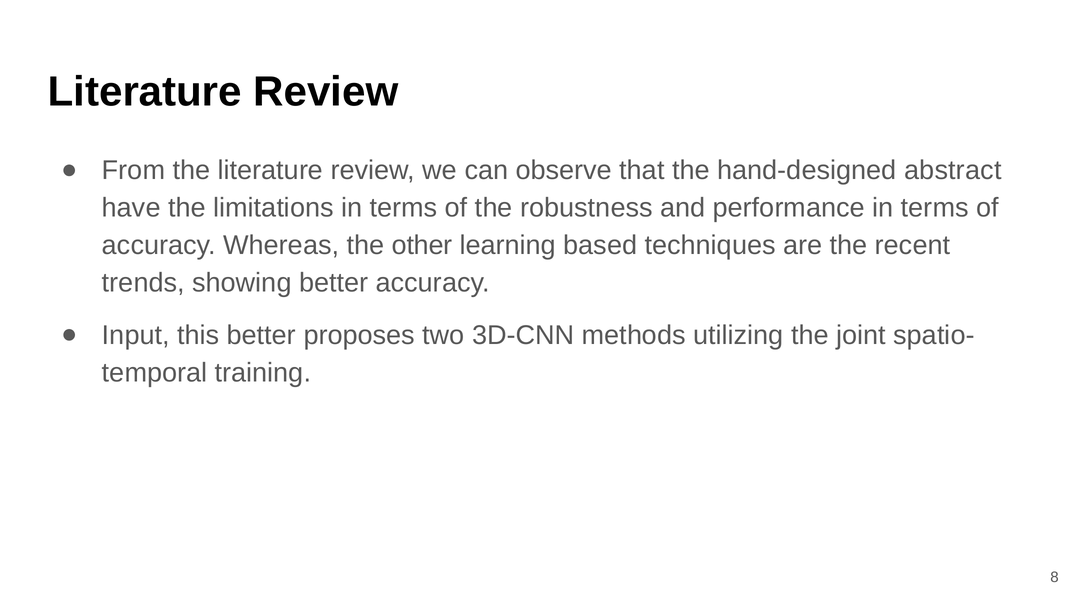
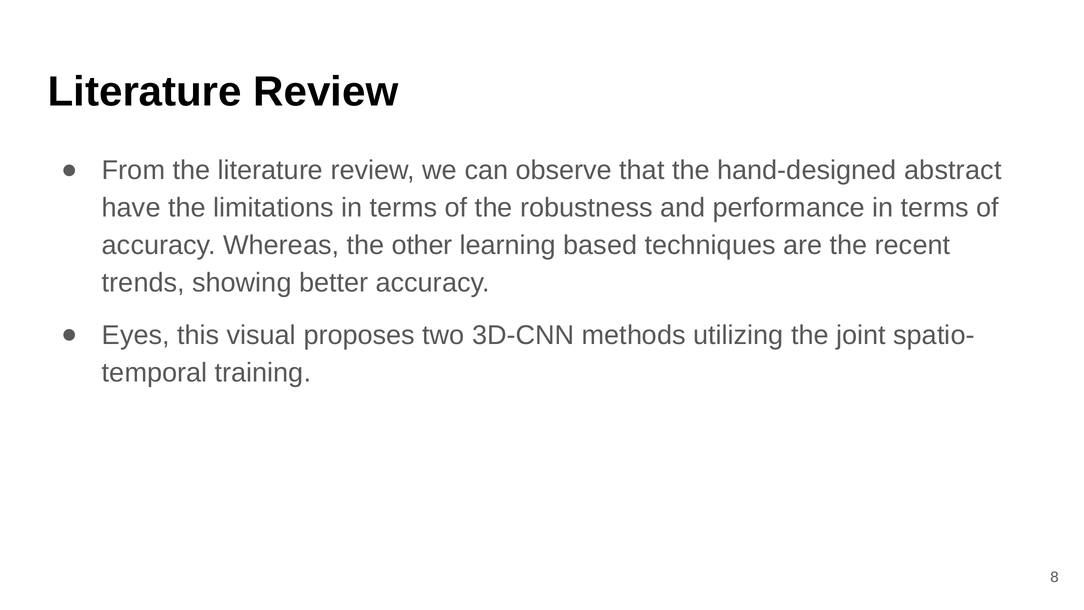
Input: Input -> Eyes
this better: better -> visual
